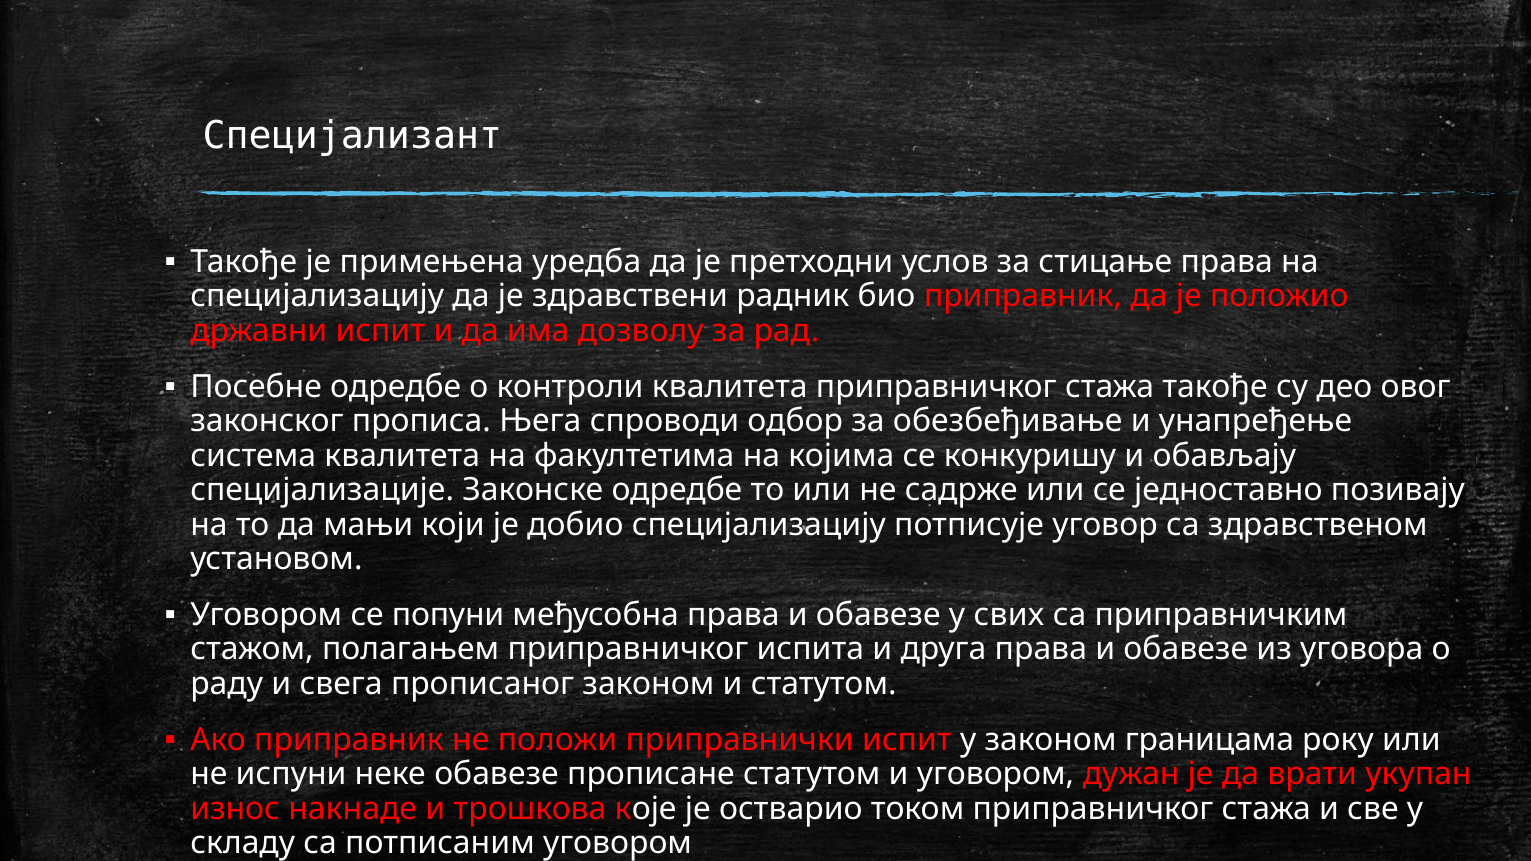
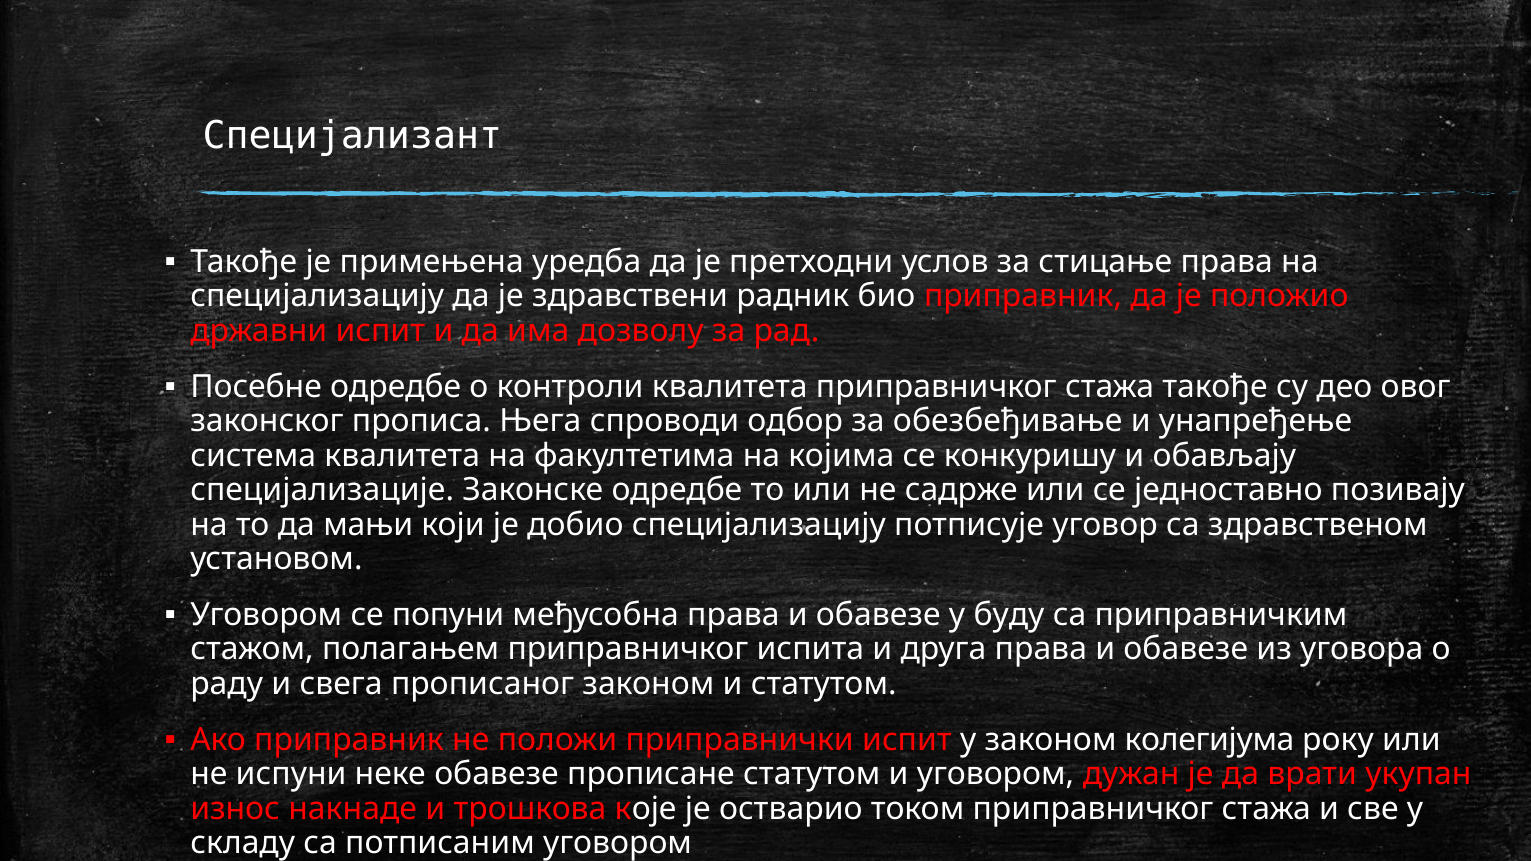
свих: свих -> буду
границама: границама -> колегијума
